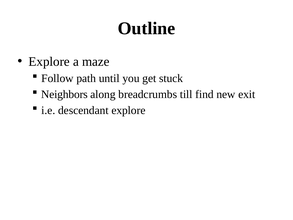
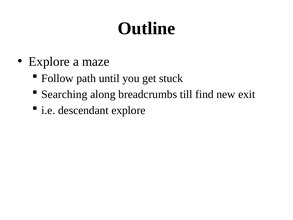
Neighbors: Neighbors -> Searching
